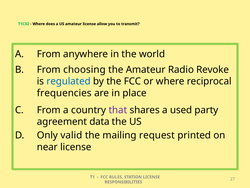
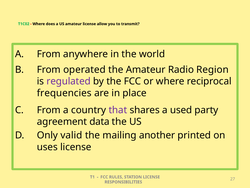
choosing: choosing -> operated
Revoke: Revoke -> Region
regulated colour: blue -> purple
request: request -> another
near: near -> uses
